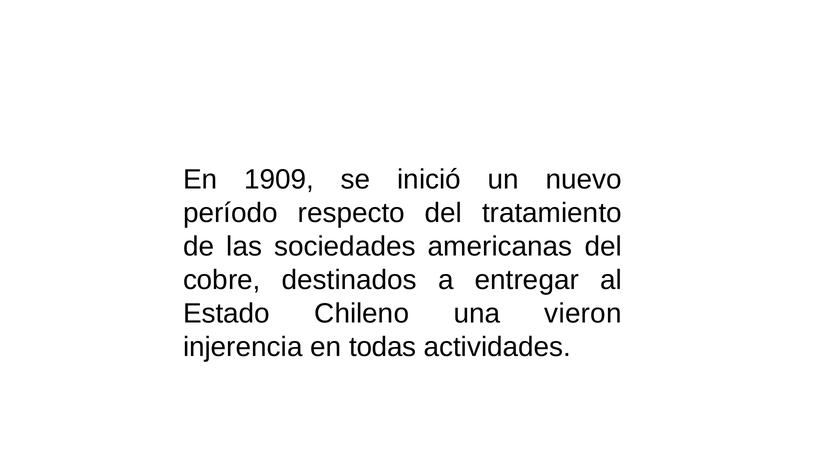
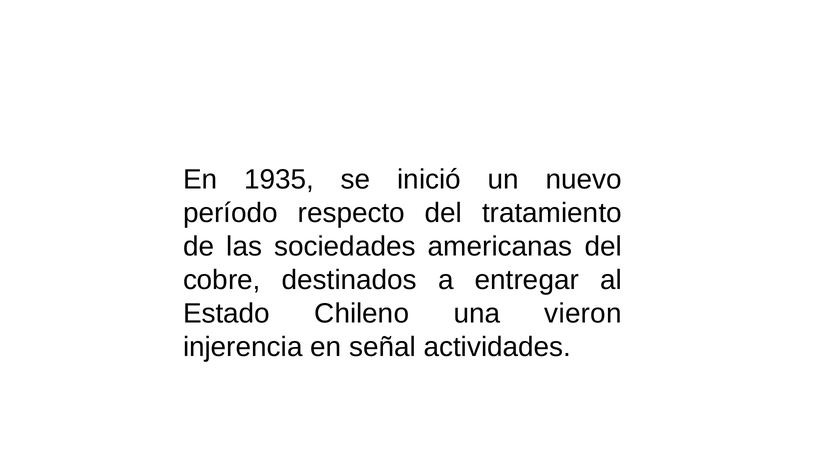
1909: 1909 -> 1935
todas: todas -> señal
